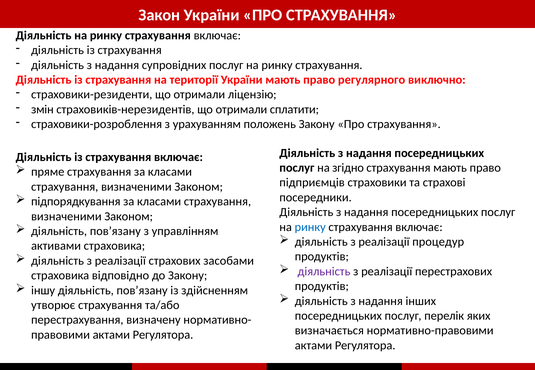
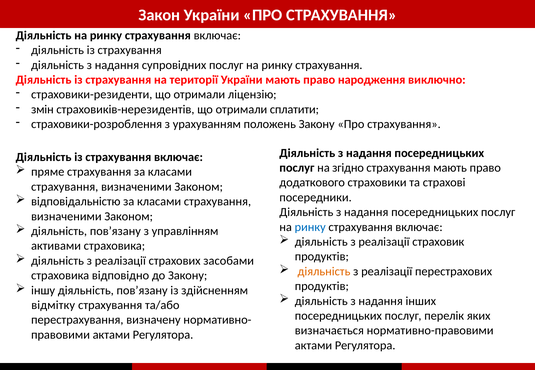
регулярного: регулярного -> народження
підприємців: підприємців -> додаткового
підпорядкування: підпорядкування -> відповідальністю
процедур: процедур -> страховик
діяльність at (324, 272) colour: purple -> orange
утворює: утворює -> відмітку
